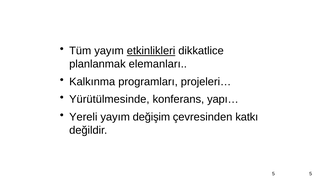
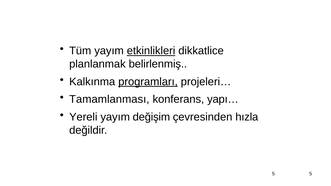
elemanları: elemanları -> belirlenmiş
programları underline: none -> present
Yürütülmesinde: Yürütülmesinde -> Tamamlanması
katkı: katkı -> hızla
